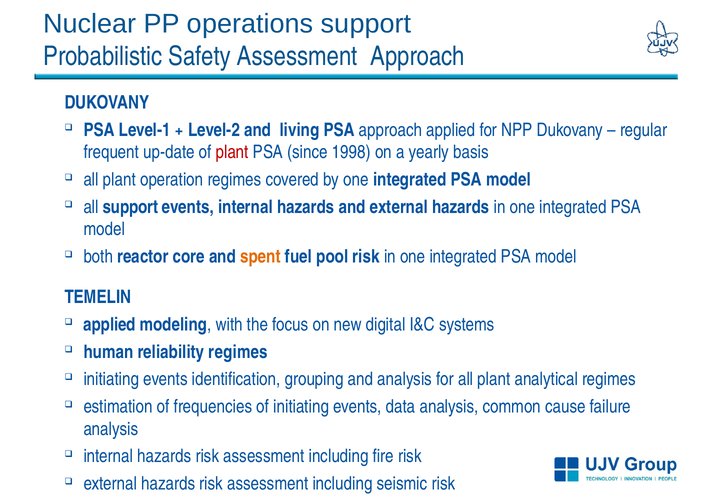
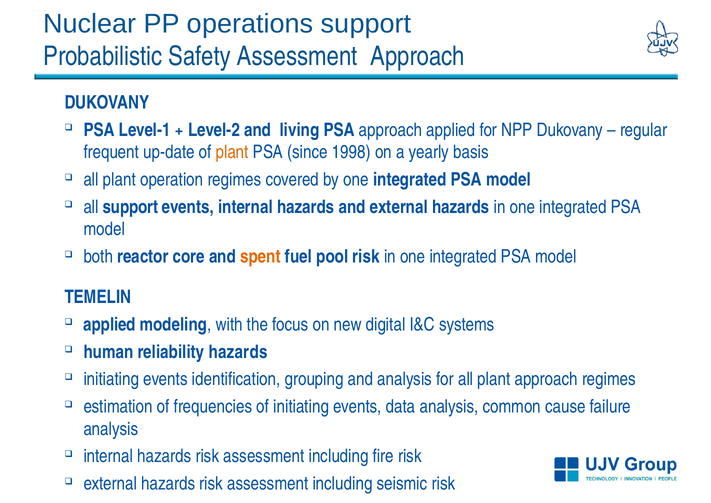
plant at (232, 152) colour: red -> orange
reliability regimes: regimes -> hazards
plant analytical: analytical -> approach
